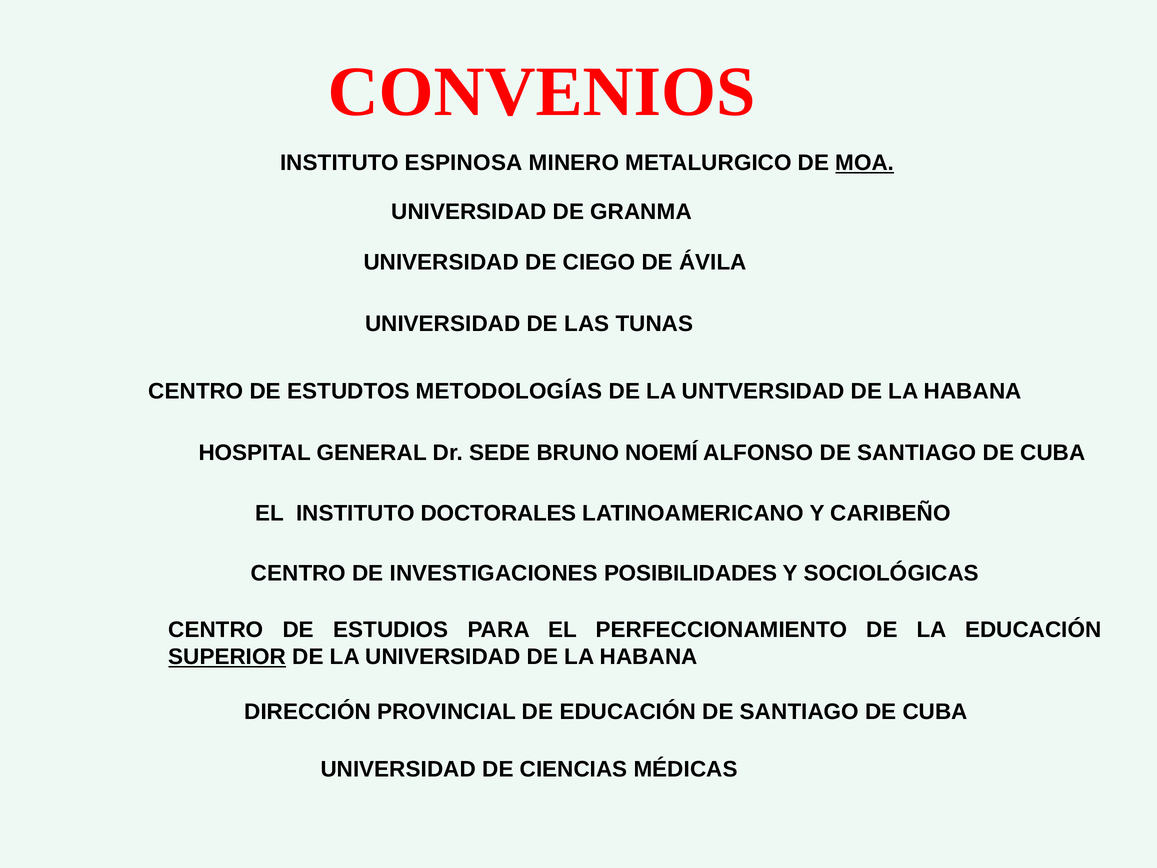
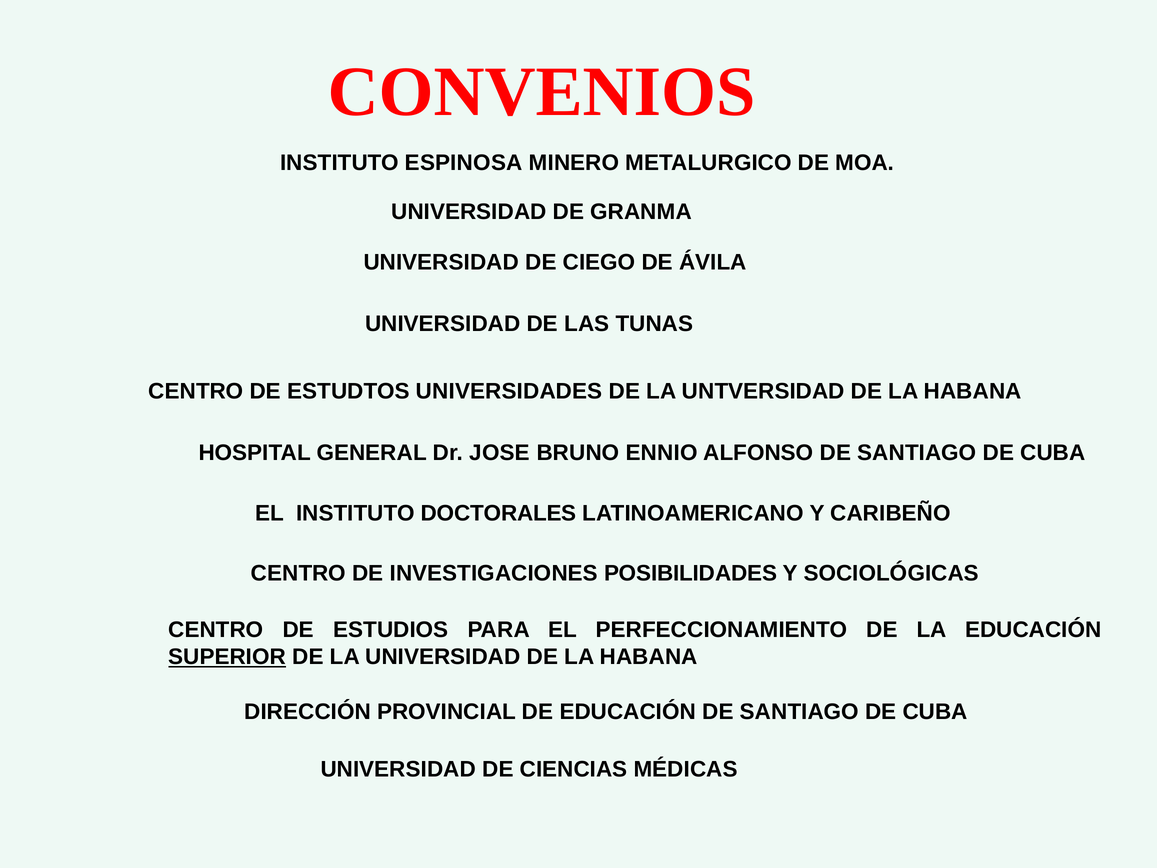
MOA underline: present -> none
METODOLOGÍAS: METODOLOGÍAS -> UNIVERSIDADES
SEDE: SEDE -> JOSE
NOEMÍ: NOEMÍ -> ENNIO
